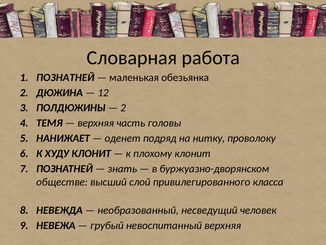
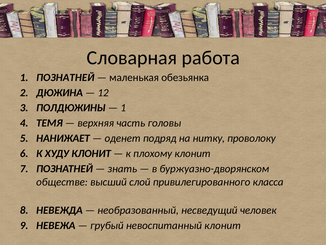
2 at (123, 108): 2 -> 1
невоспитанный верхняя: верхняя -> клонит
